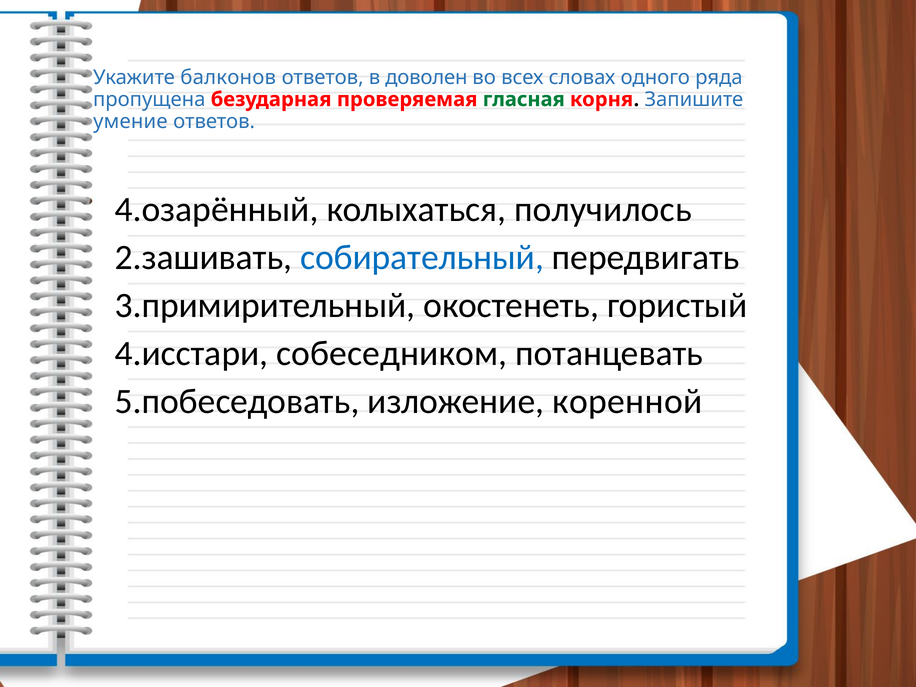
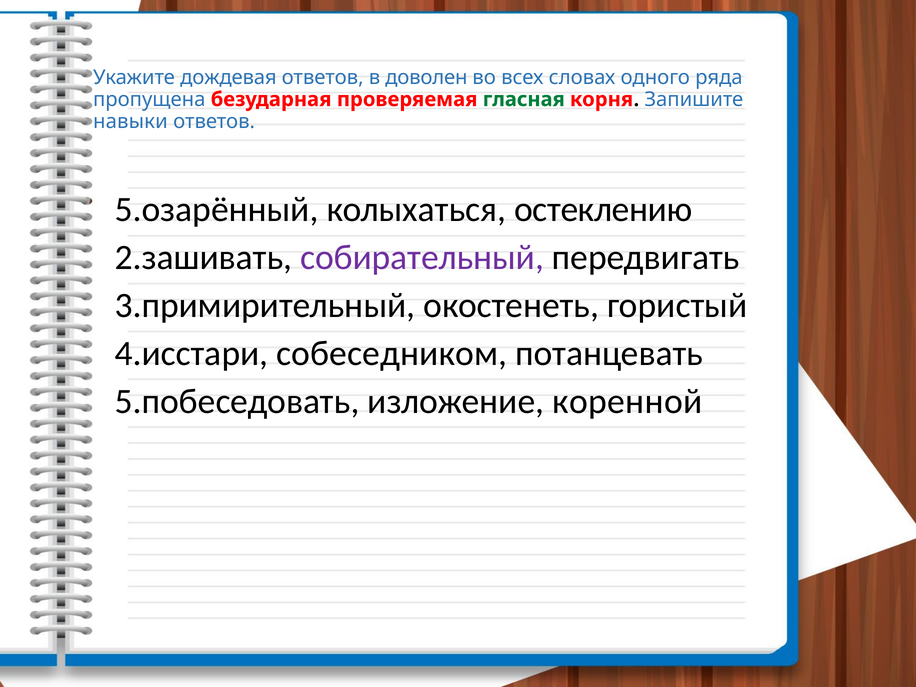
балконов: балконов -> дождевая
умение: умение -> навыки
4.озарённый: 4.озарённый -> 5.озарённый
получилось: получилось -> остеклению
собирательный colour: blue -> purple
